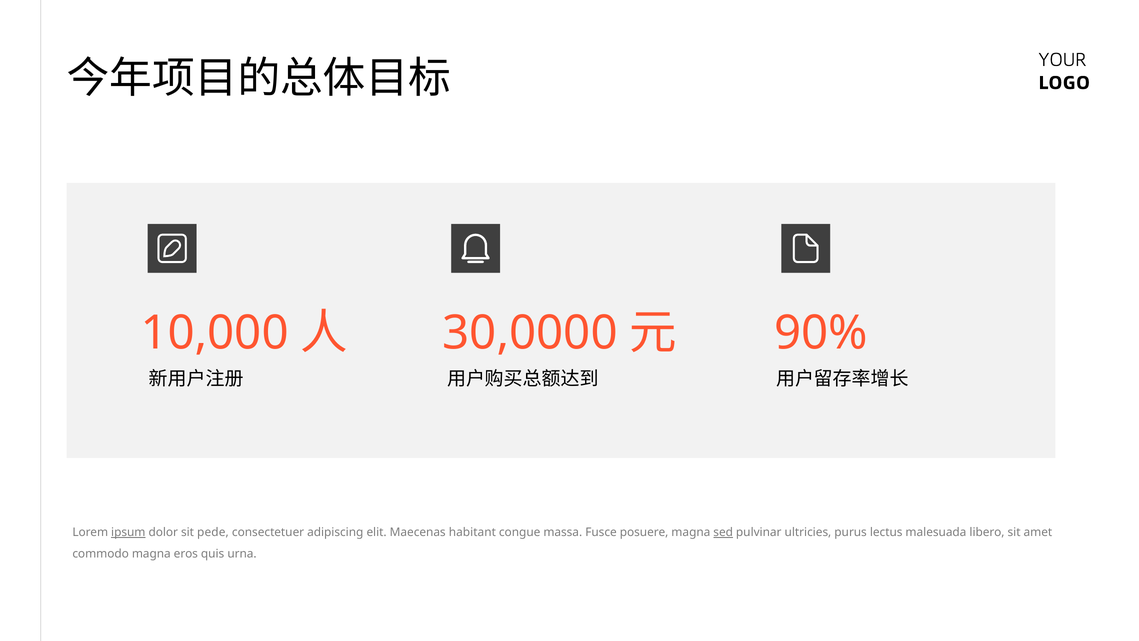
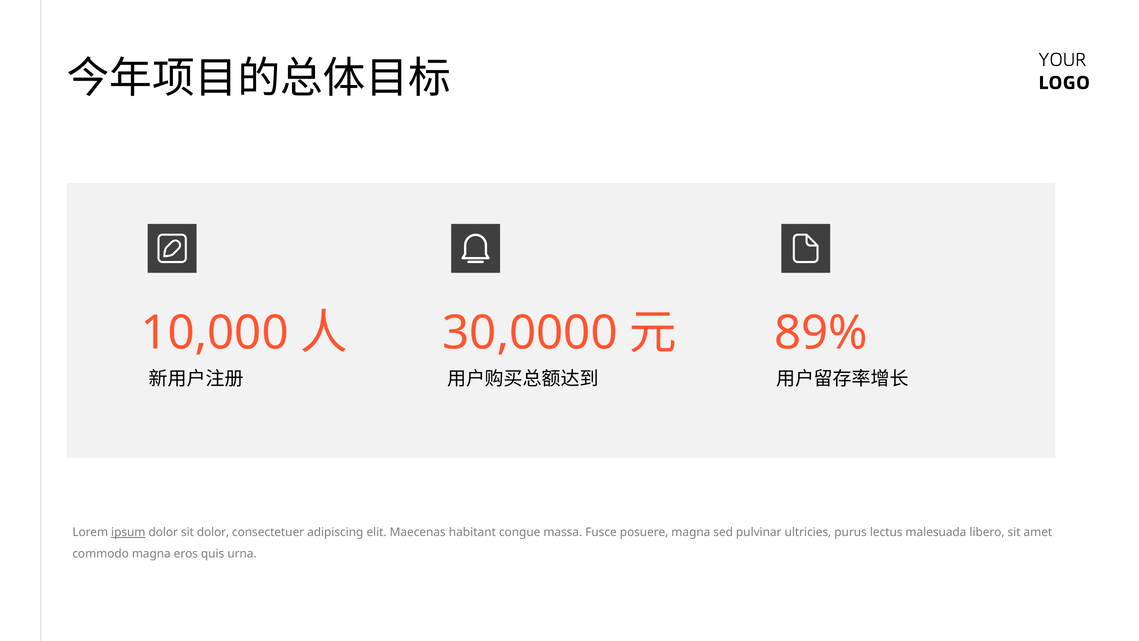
90%: 90% -> 89%
sit pede: pede -> dolor
sed underline: present -> none
